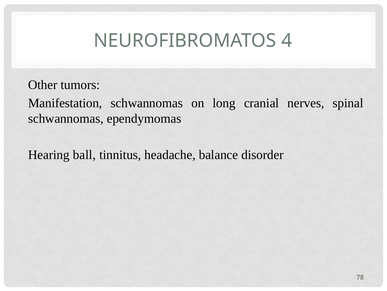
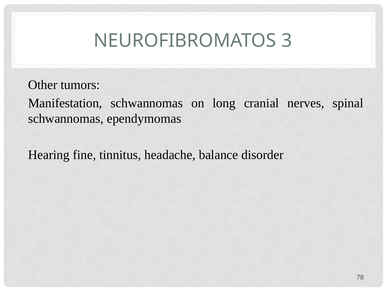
4: 4 -> 3
ball: ball -> fine
